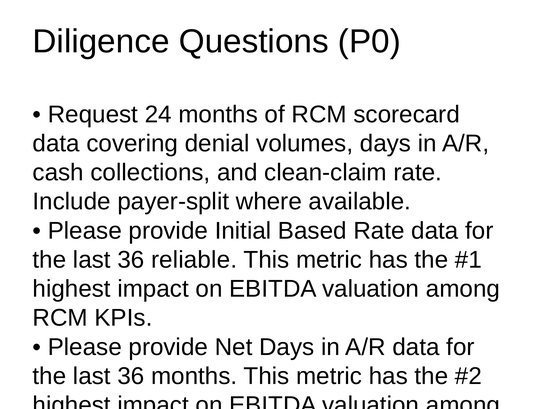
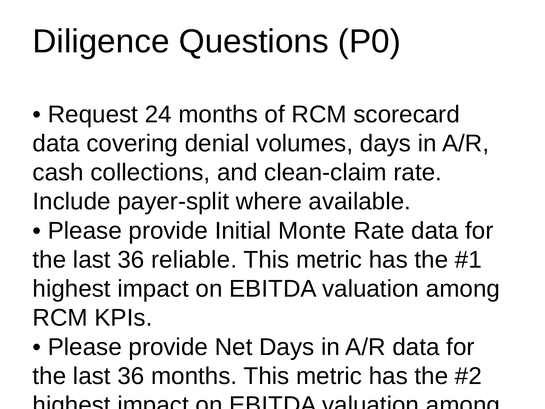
Based: Based -> Monte
